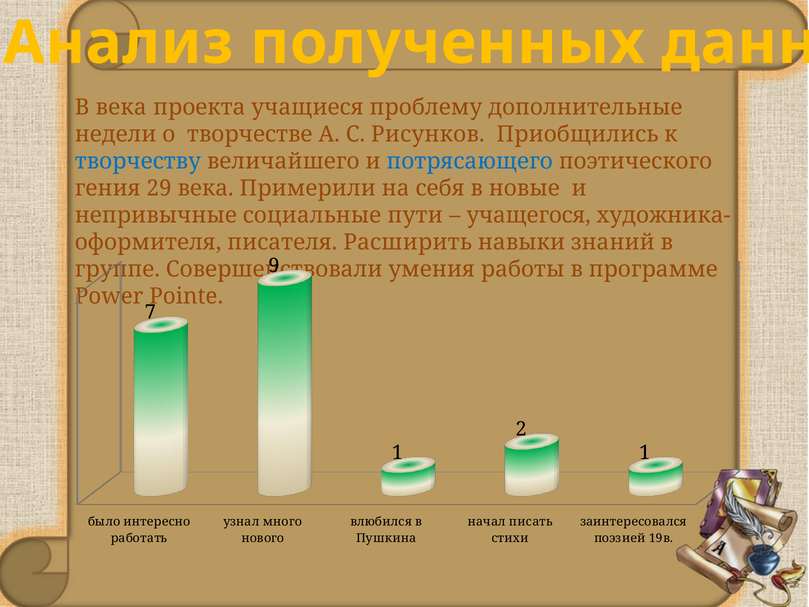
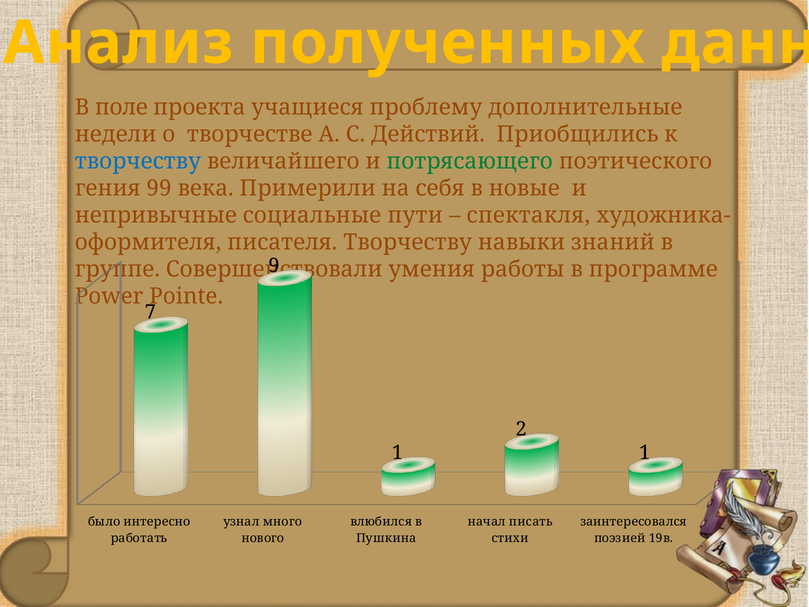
В века: века -> поле
Рисунков: Рисунков -> Действий
потрясающего colour: blue -> green
29: 29 -> 99
учащегося: учащегося -> спектакля
писателя Расширить: Расширить -> Творчеству
